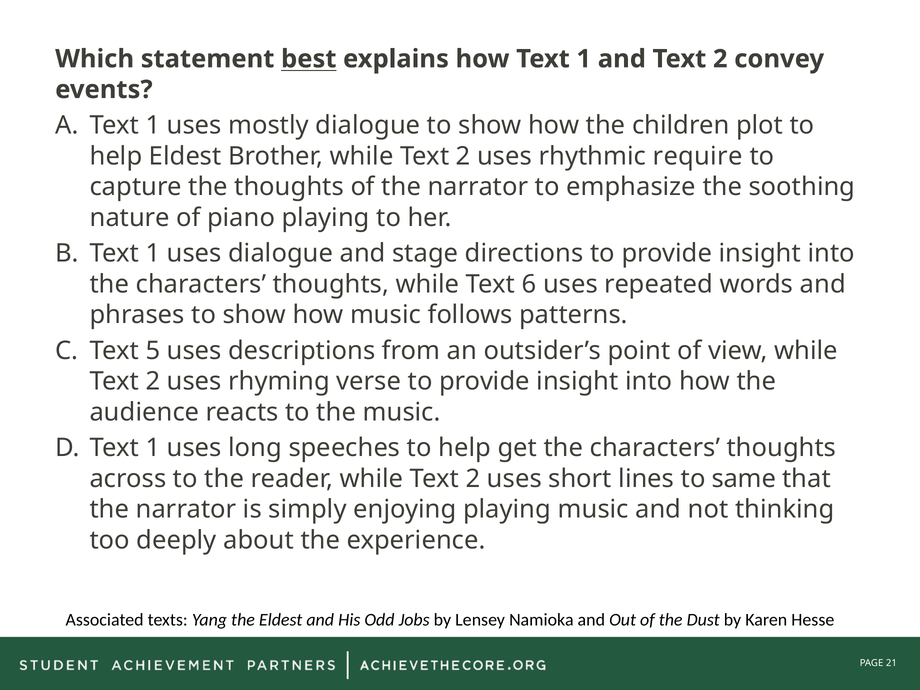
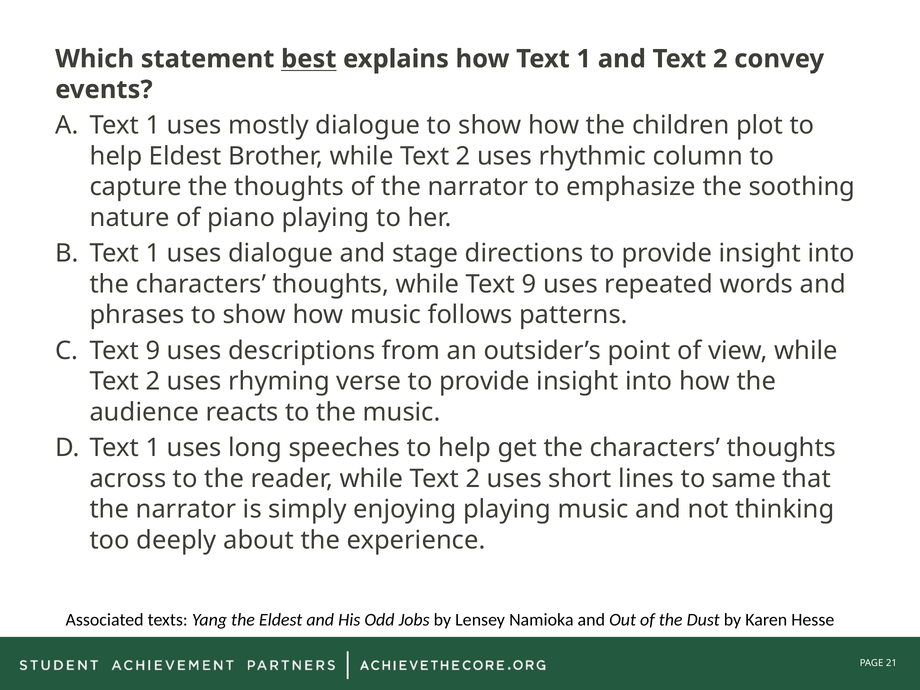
require: require -> column
while Text 6: 6 -> 9
5 at (153, 351): 5 -> 9
